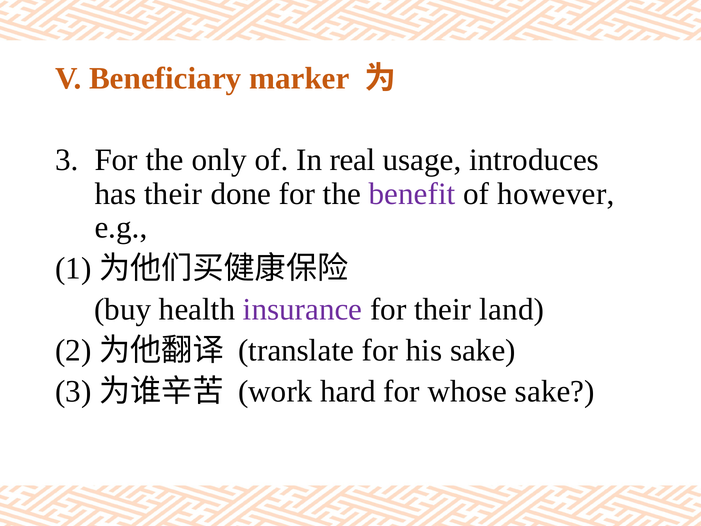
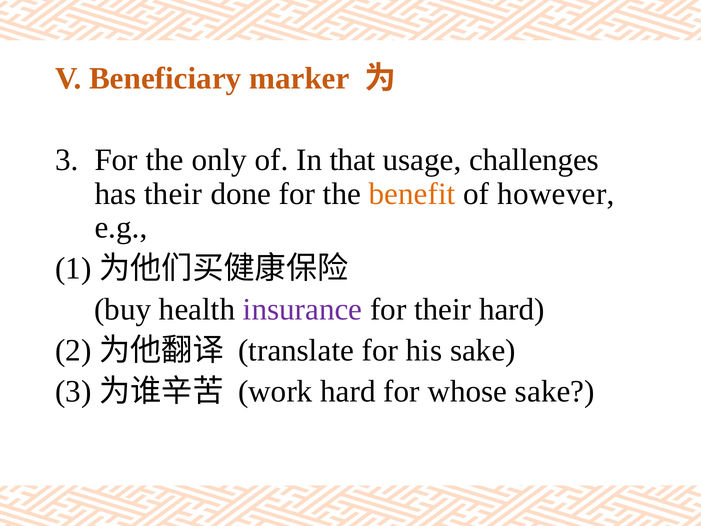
real: real -> that
introduces: introduces -> challenges
benefit colour: purple -> orange
their land: land -> hard
